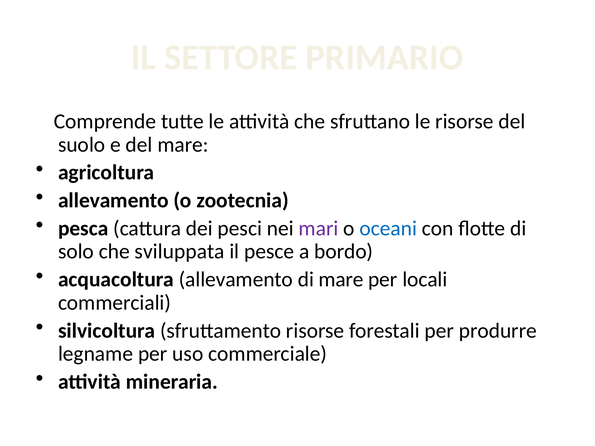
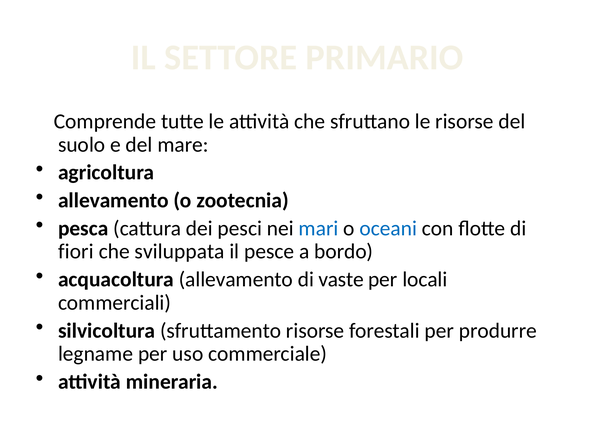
mari colour: purple -> blue
solo: solo -> fiori
di mare: mare -> vaste
